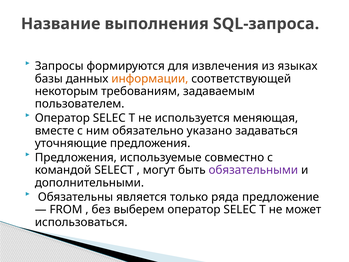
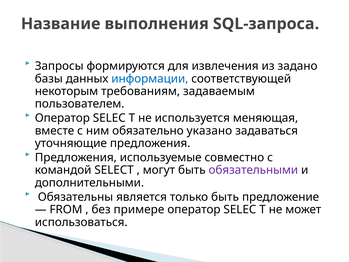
языках: языках -> задано
информации colour: orange -> blue
только ряда: ряда -> быть
выберем: выберем -> примере
